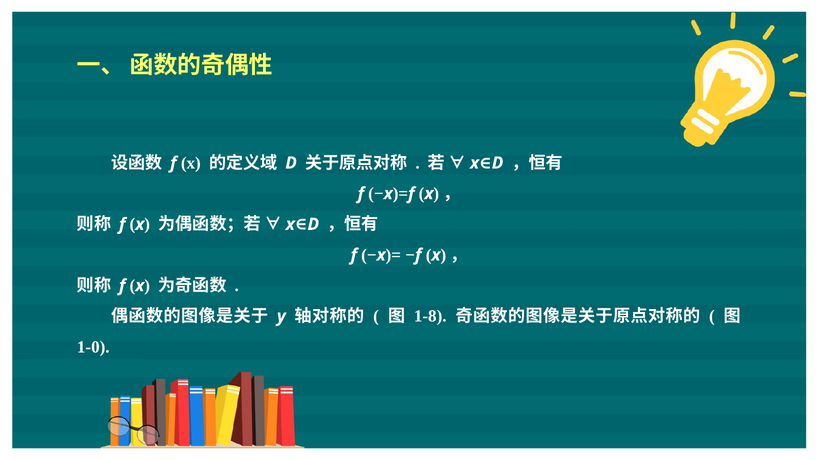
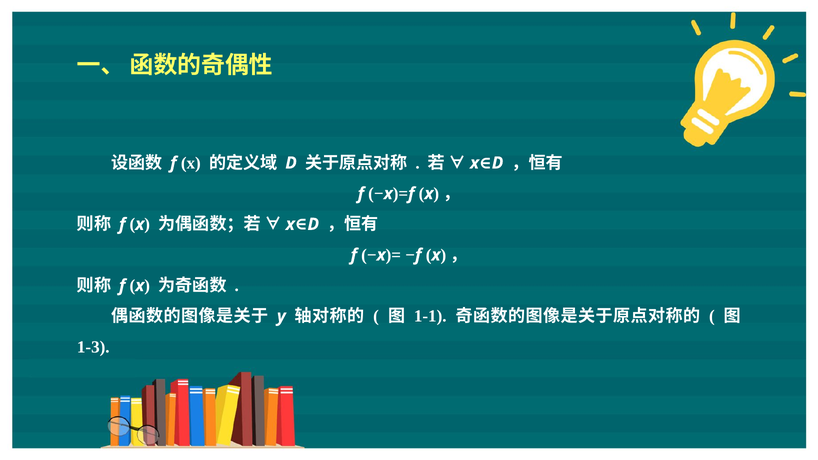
1-8: 1-8 -> 1-1
1-0: 1-0 -> 1-3
